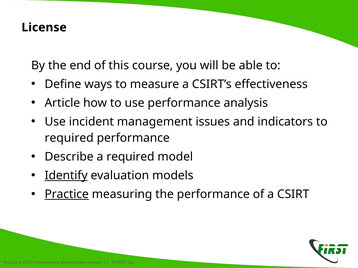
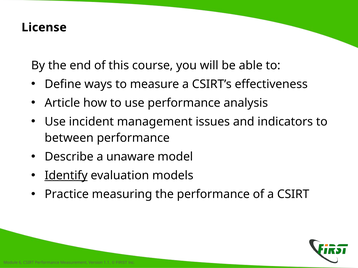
required at (69, 138): required -> between
a required: required -> unaware
Practice underline: present -> none
